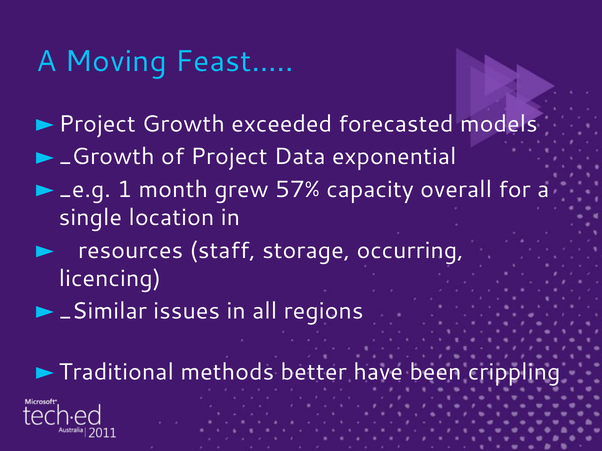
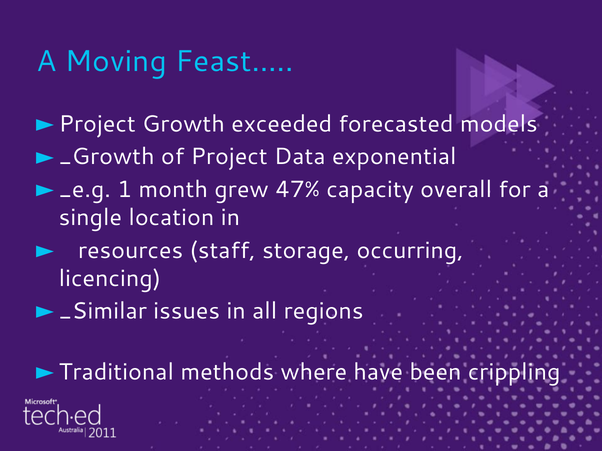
57%: 57% -> 47%
better: better -> where
